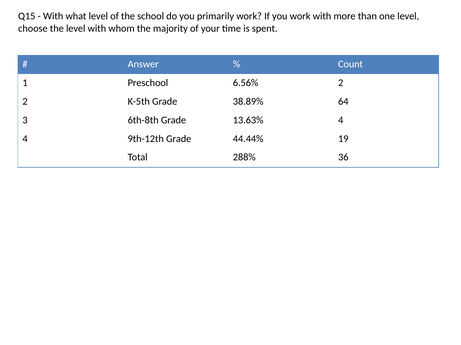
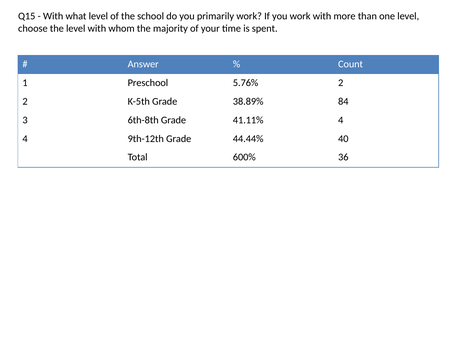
6.56%: 6.56% -> 5.76%
64: 64 -> 84
13.63%: 13.63% -> 41.11%
19: 19 -> 40
288%: 288% -> 600%
